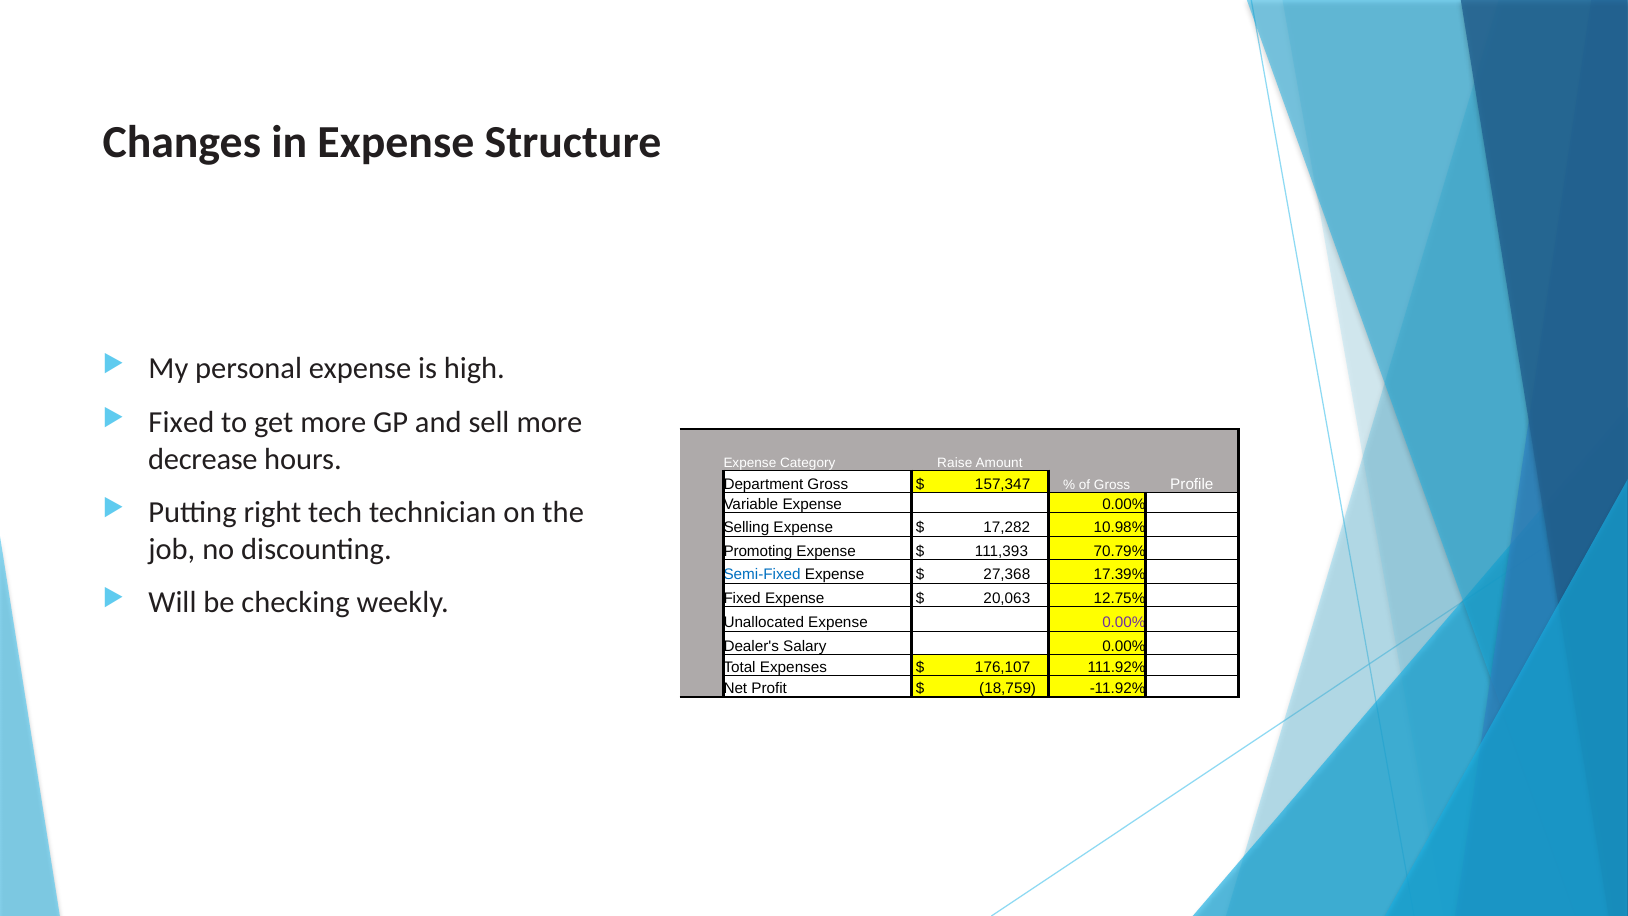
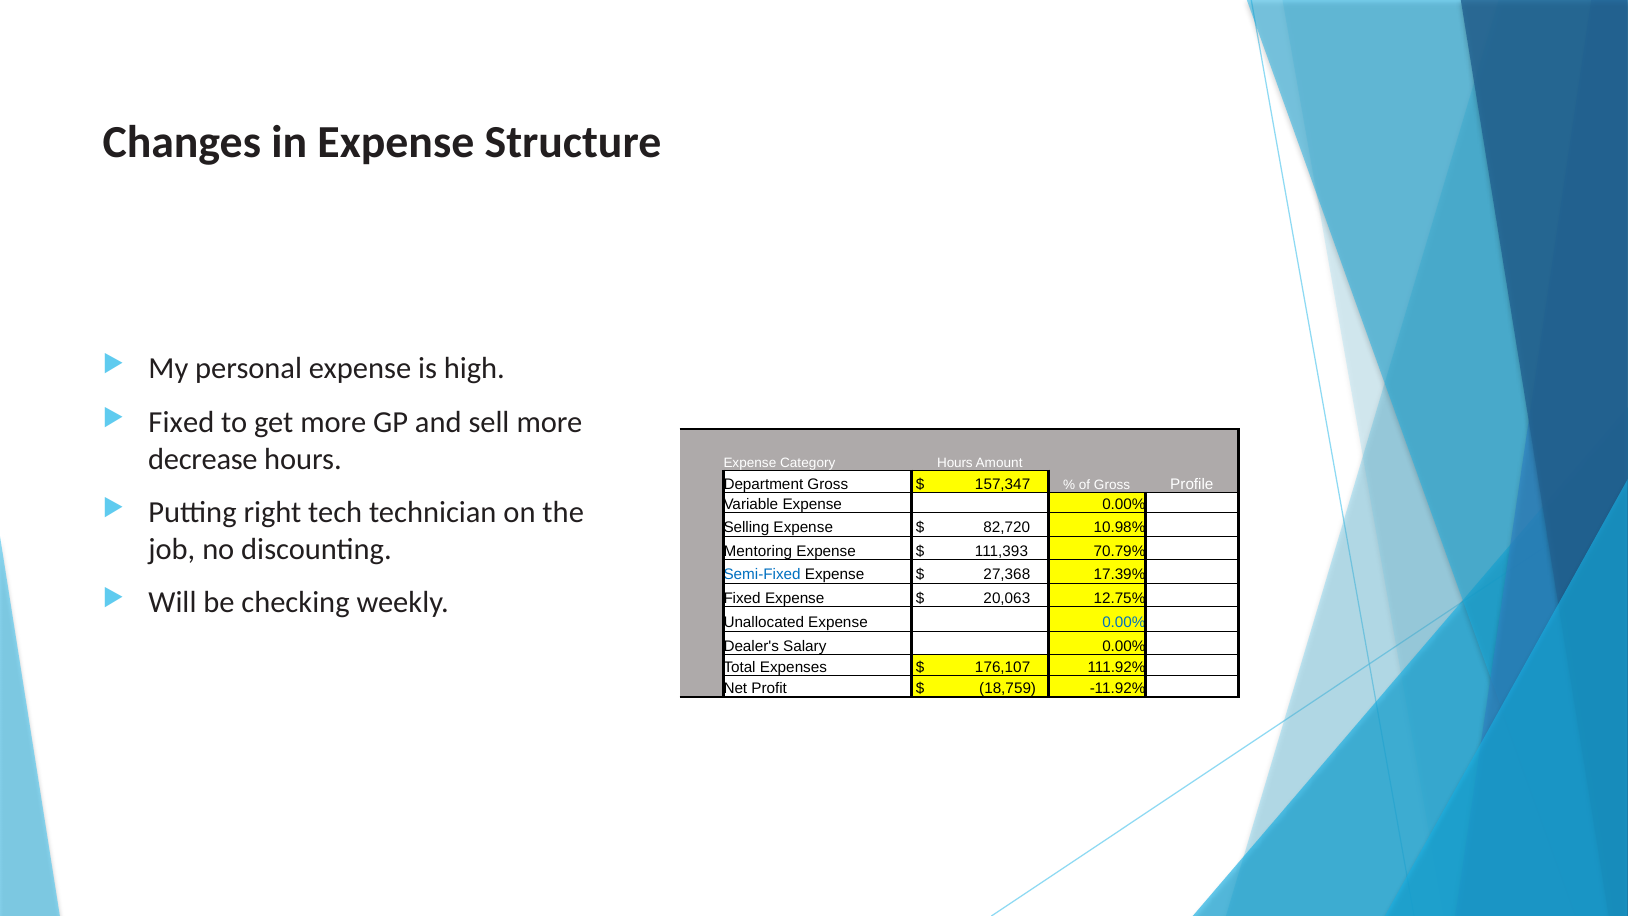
Category Raise: Raise -> Hours
17,282: 17,282 -> 82,720
Promoting: Promoting -> Mentoring
0.00% at (1124, 623) colour: purple -> blue
